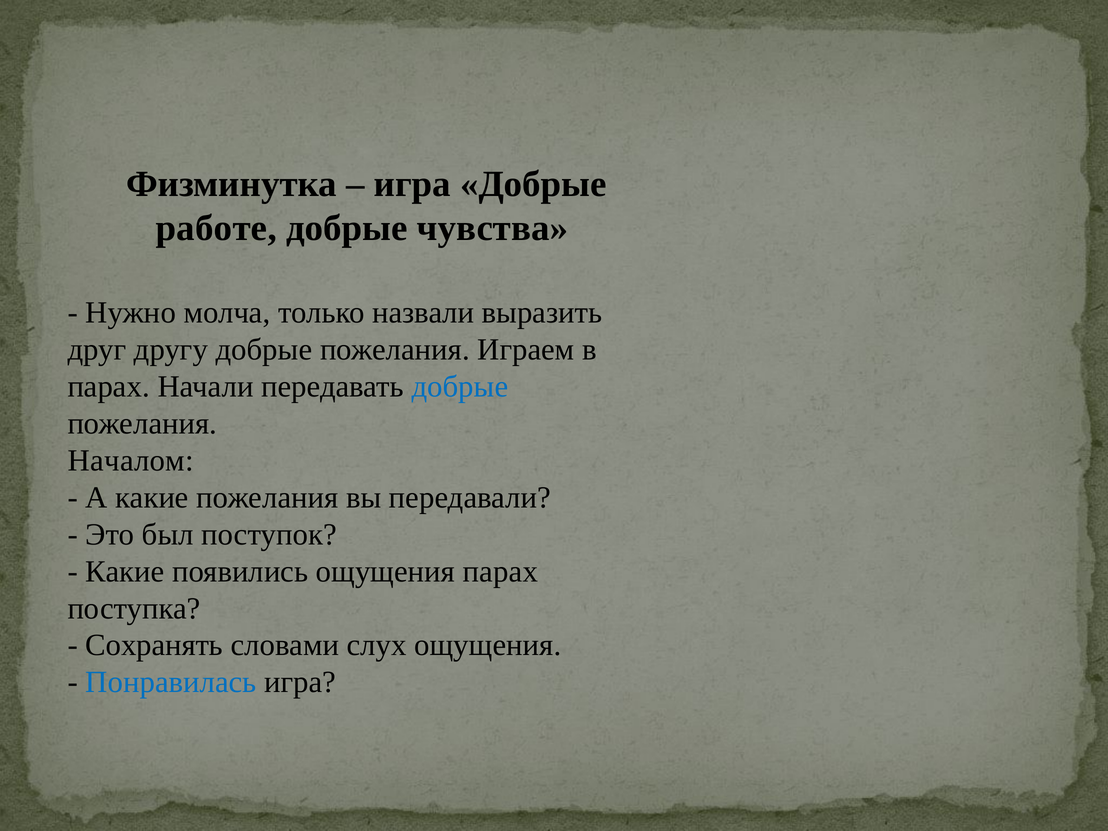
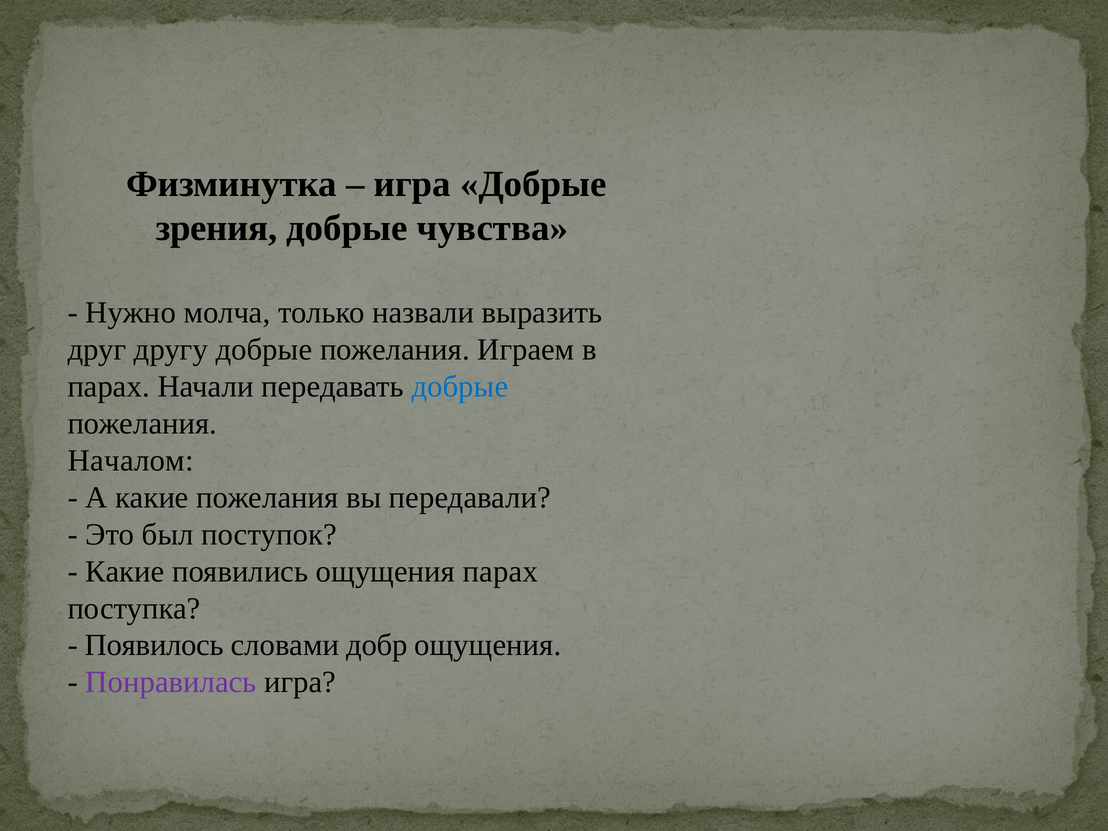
работе: работе -> зрения
Сохранять: Сохранять -> Появилось
слух: слух -> добр
Понравилась colour: blue -> purple
